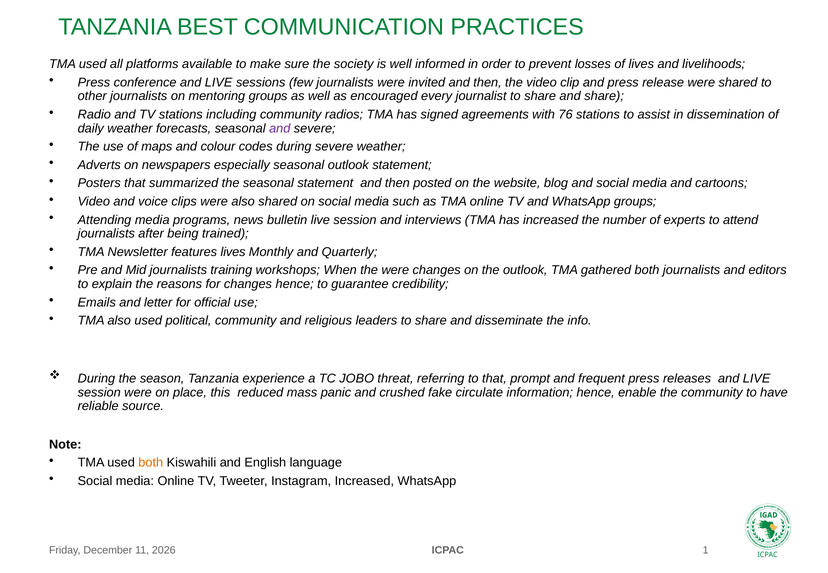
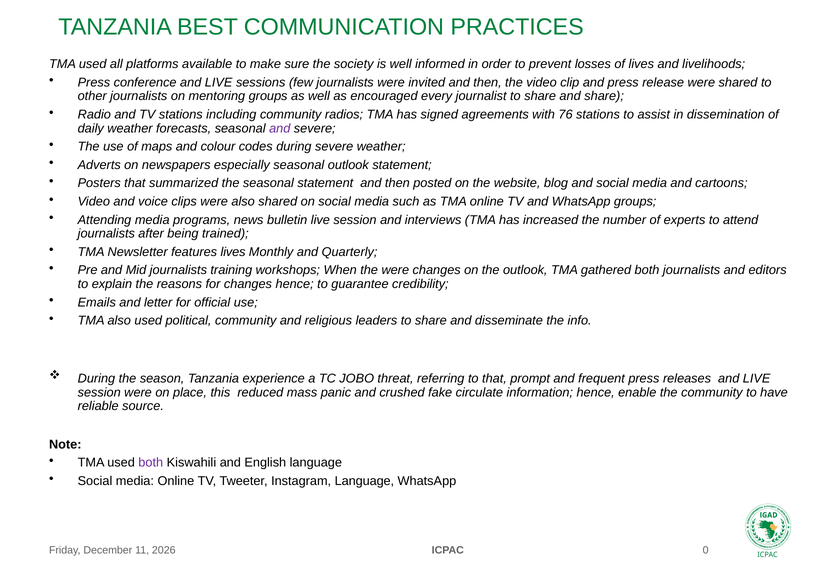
both at (151, 463) colour: orange -> purple
Instagram Increased: Increased -> Language
1: 1 -> 0
